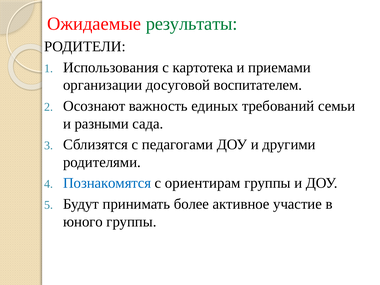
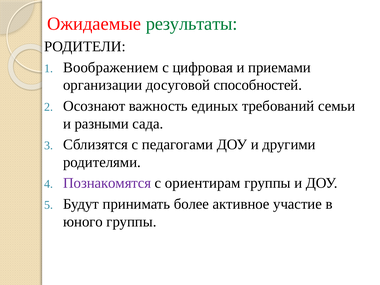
Использования: Использования -> Воображением
картотека: картотека -> цифровая
воспитателем: воспитателем -> способностей
Познакомятся colour: blue -> purple
